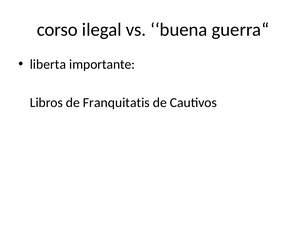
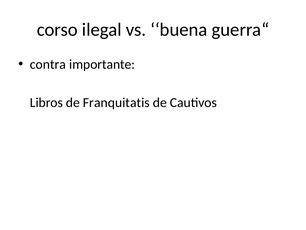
liberta: liberta -> contra
